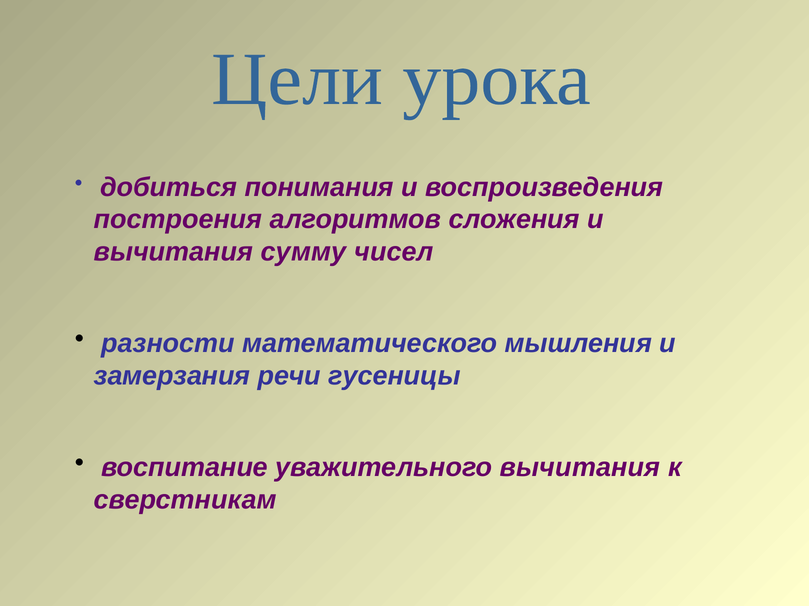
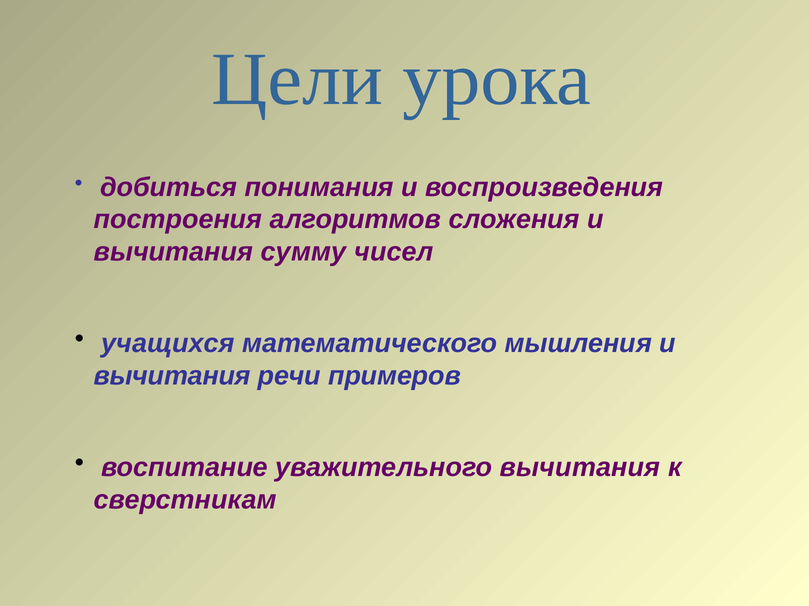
разности: разности -> учащихся
замерзания at (172, 376): замерзания -> вычитания
гусеницы: гусеницы -> примеров
